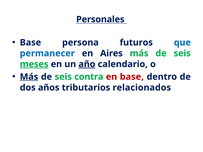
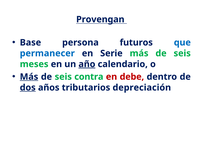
Personales: Personales -> Provengan
Aires: Aires -> Serie
meses underline: present -> none
en base: base -> debe
dos underline: none -> present
relacionados: relacionados -> depreciación
